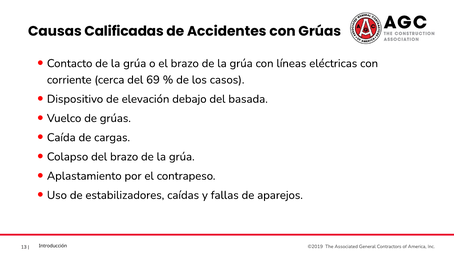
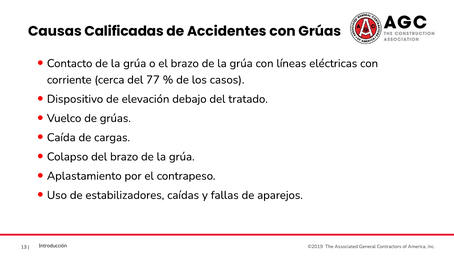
69: 69 -> 77
basada: basada -> tratado
